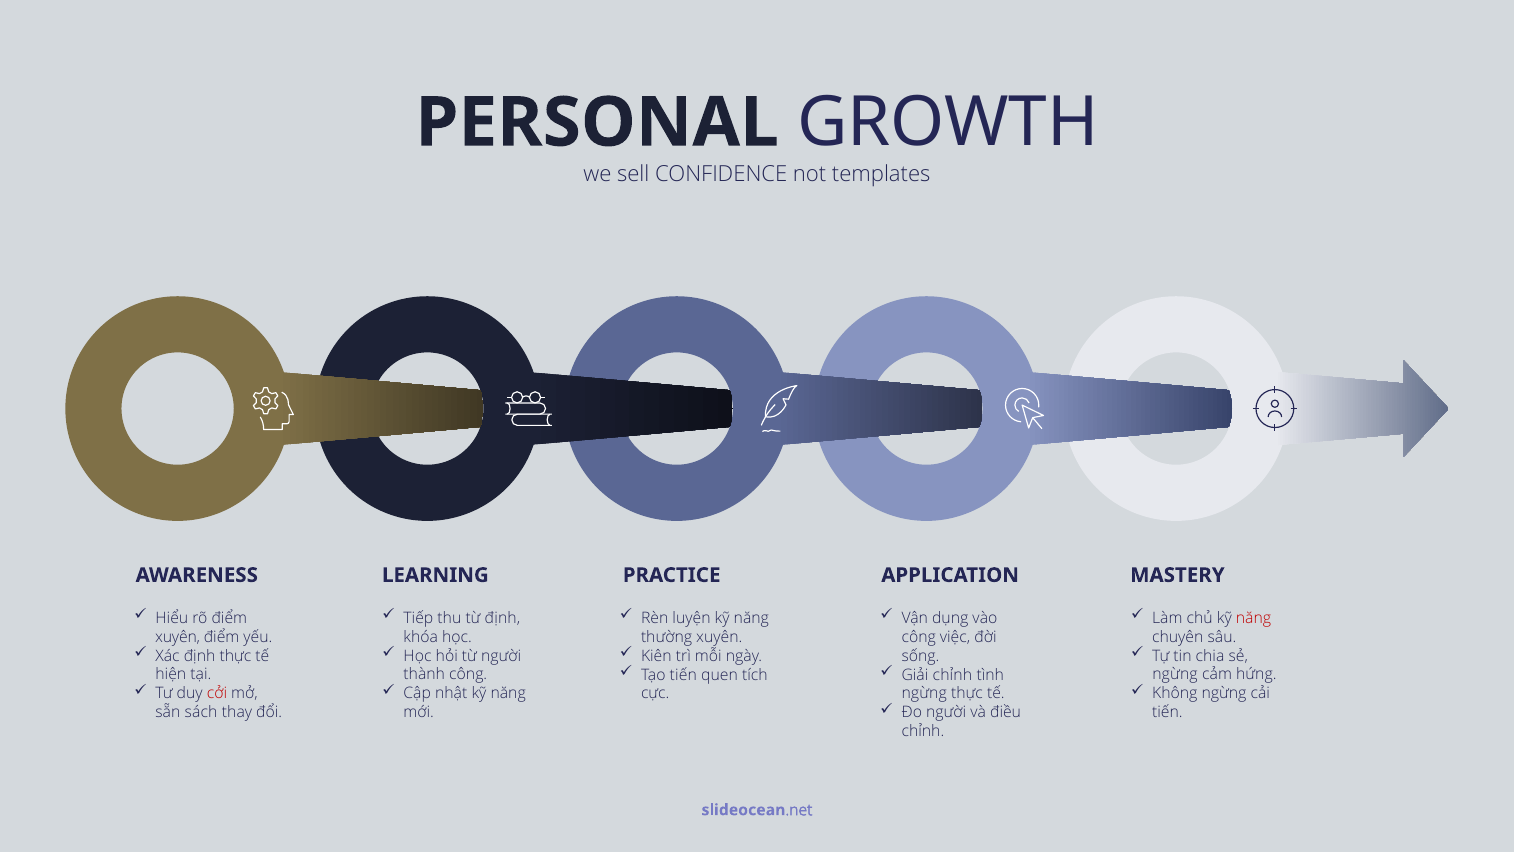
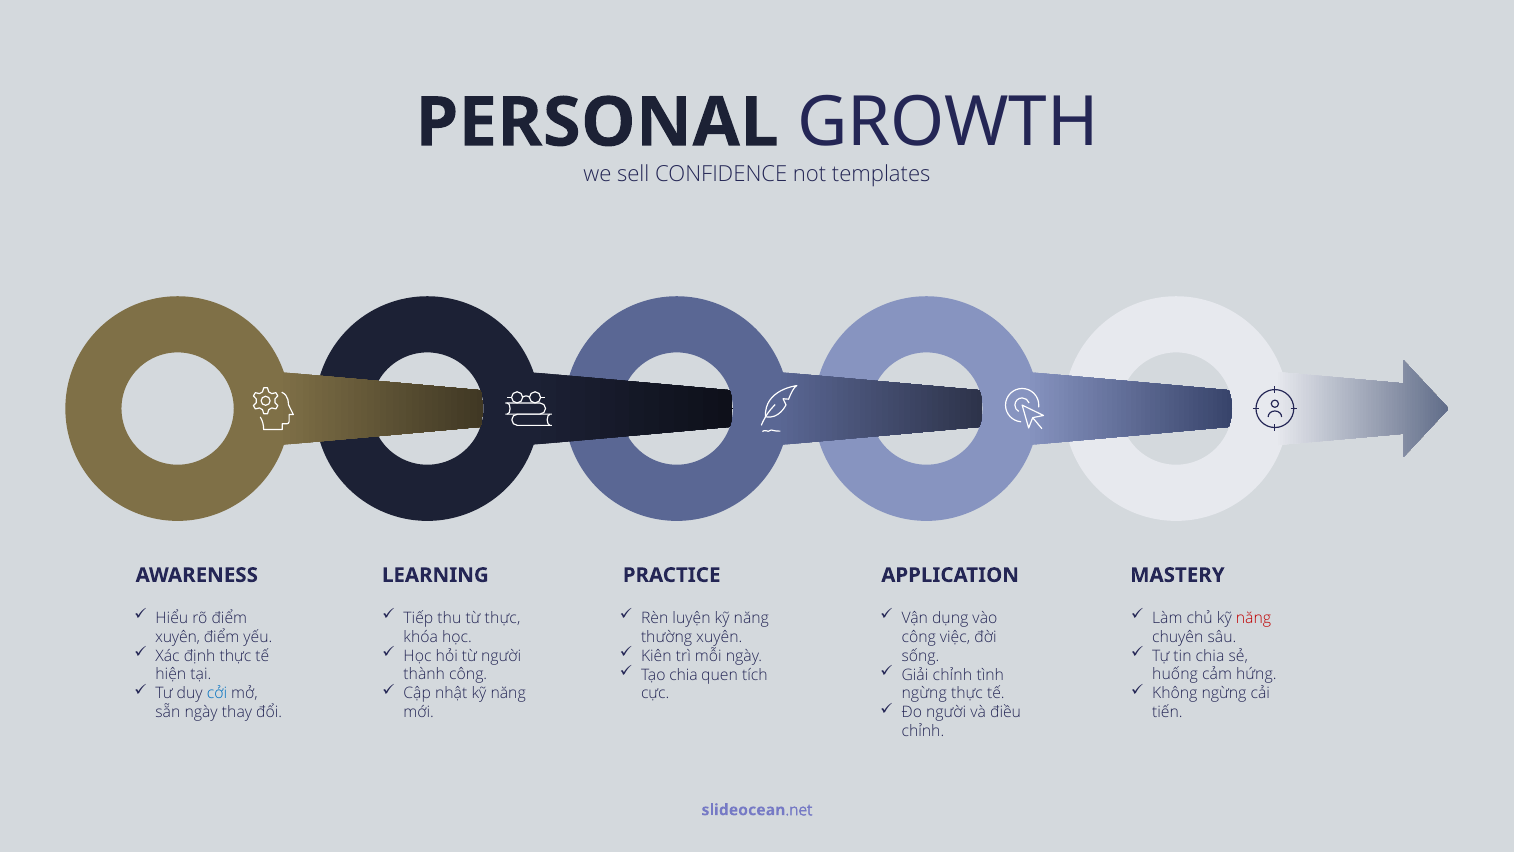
từ định: định -> thực
Tạo tiến: tiến -> chia
ngừng at (1175, 674): ngừng -> huống
cởi colour: red -> blue
sẵn sách: sách -> ngày
